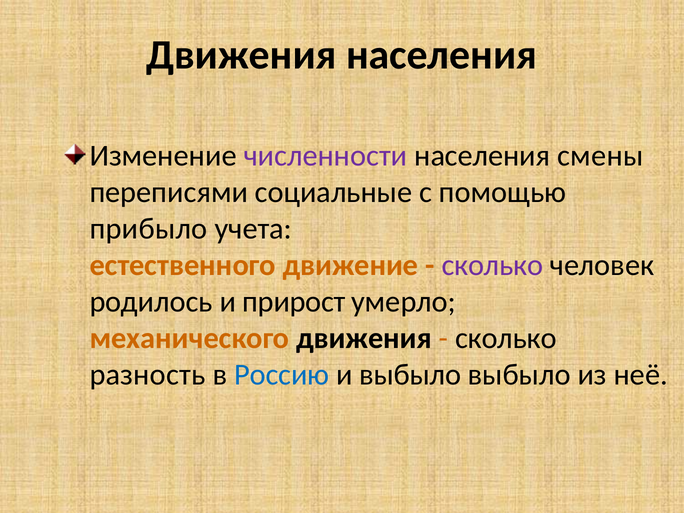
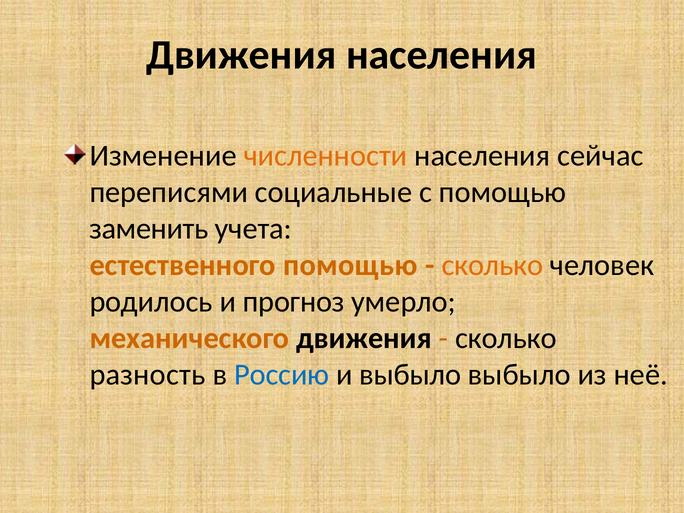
численности colour: purple -> orange
смены: смены -> сейчас
прибыло: прибыло -> заменить
естественного движение: движение -> помощью
сколько at (492, 265) colour: purple -> orange
прирост: прирост -> прогноз
